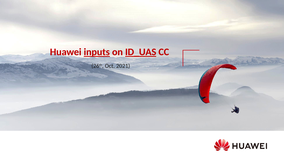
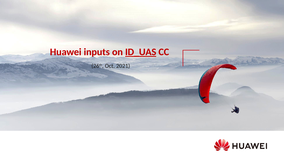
inputs underline: present -> none
